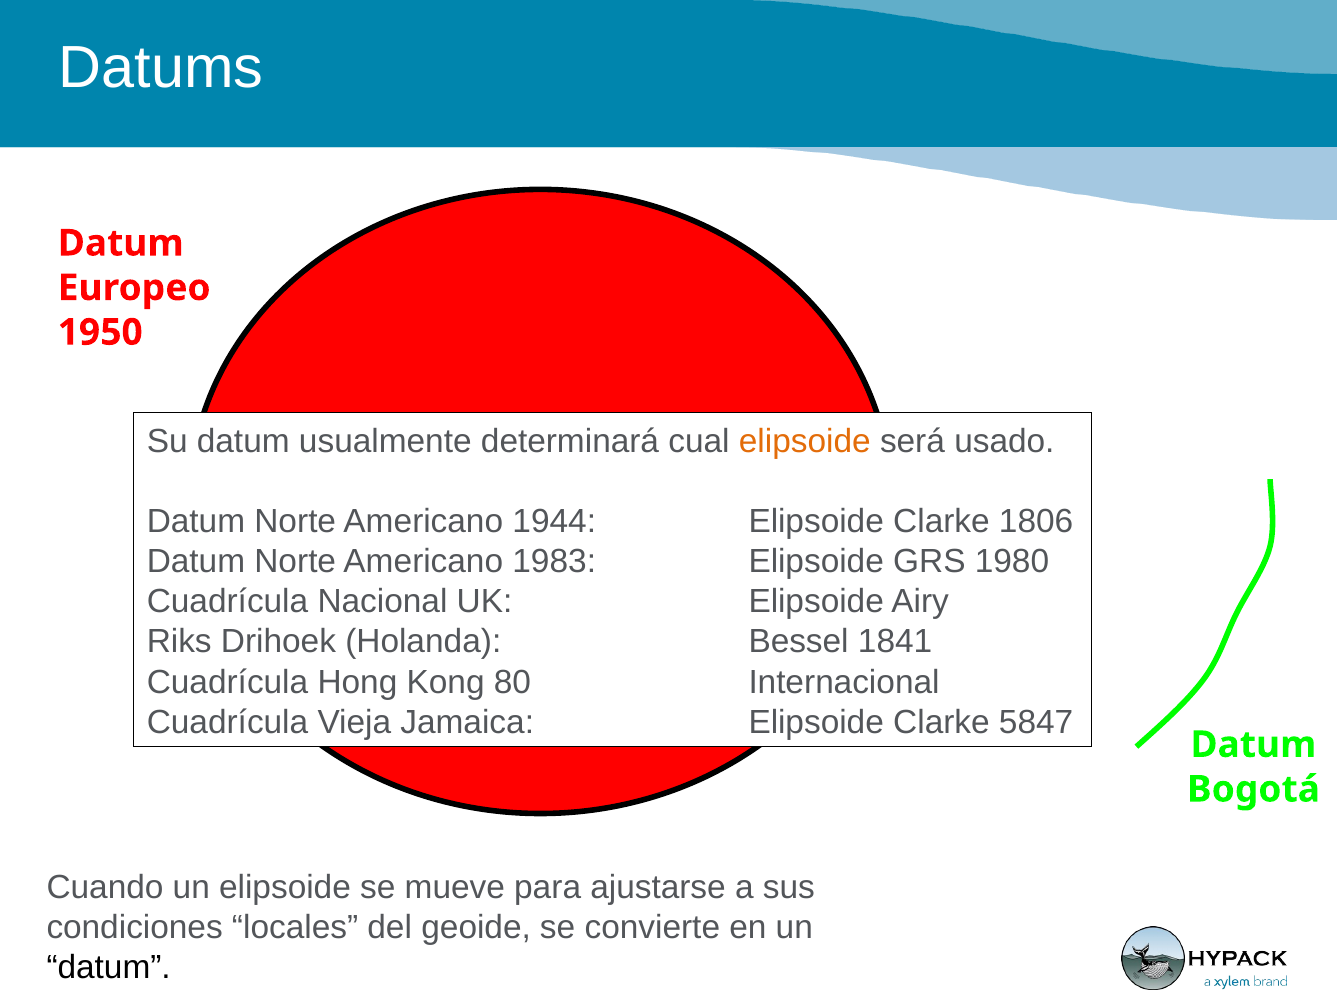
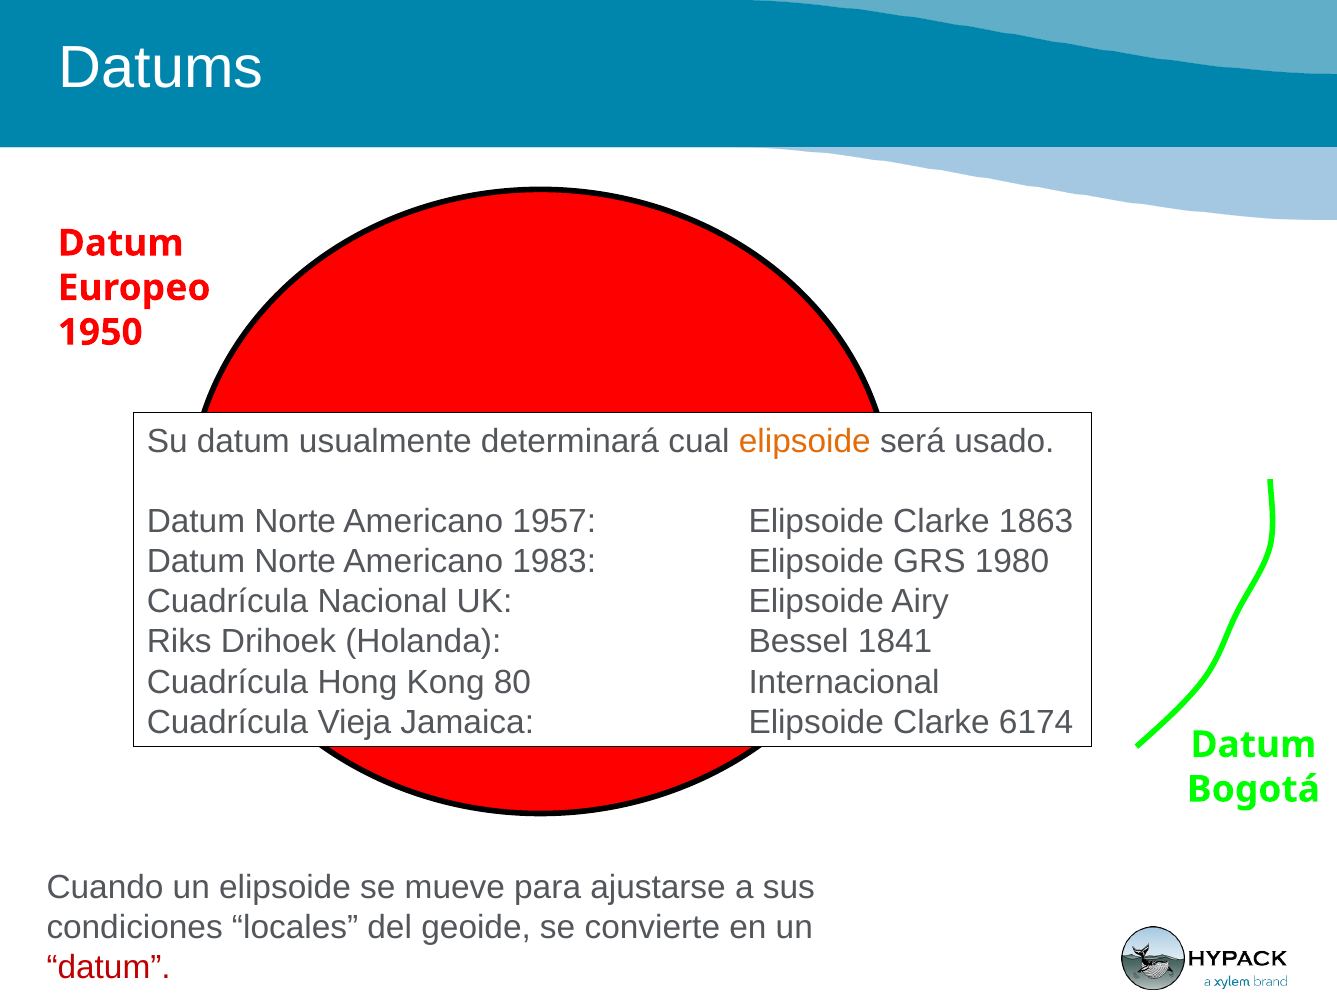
1944: 1944 -> 1957
1806: 1806 -> 1863
5847: 5847 -> 6174
datum at (109, 967) colour: black -> red
